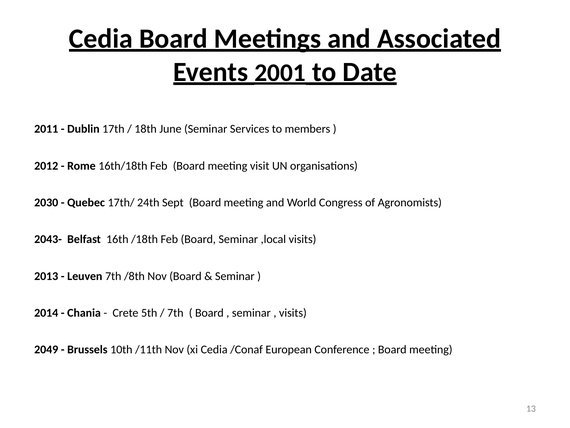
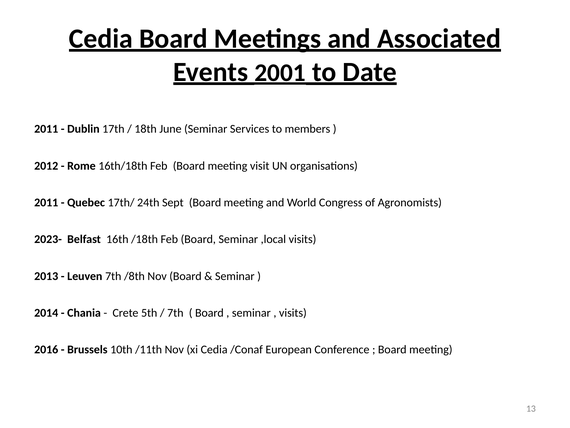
2030 at (46, 202): 2030 -> 2011
2043-: 2043- -> 2023-
2049: 2049 -> 2016
